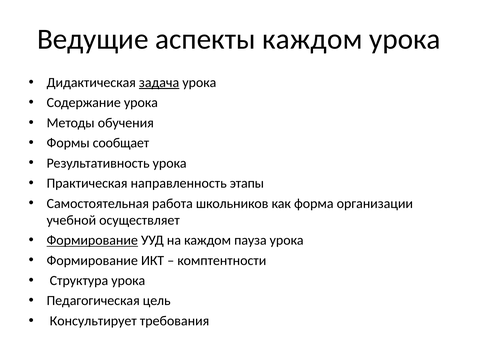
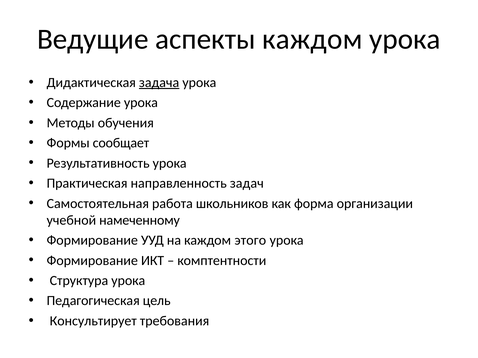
этапы: этапы -> задач
осуществляет: осуществляет -> намеченному
Формирование at (92, 241) underline: present -> none
пауза: пауза -> этого
